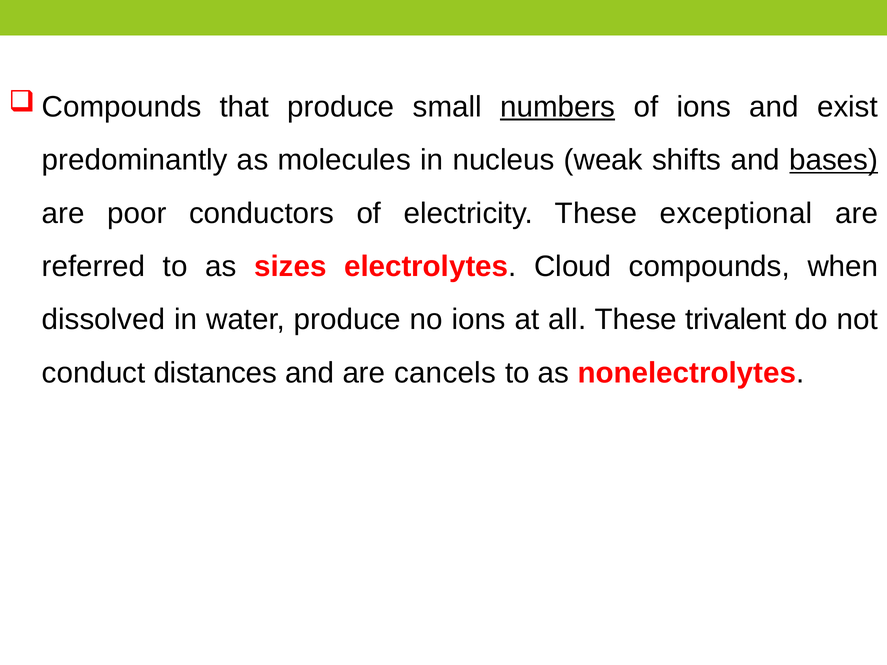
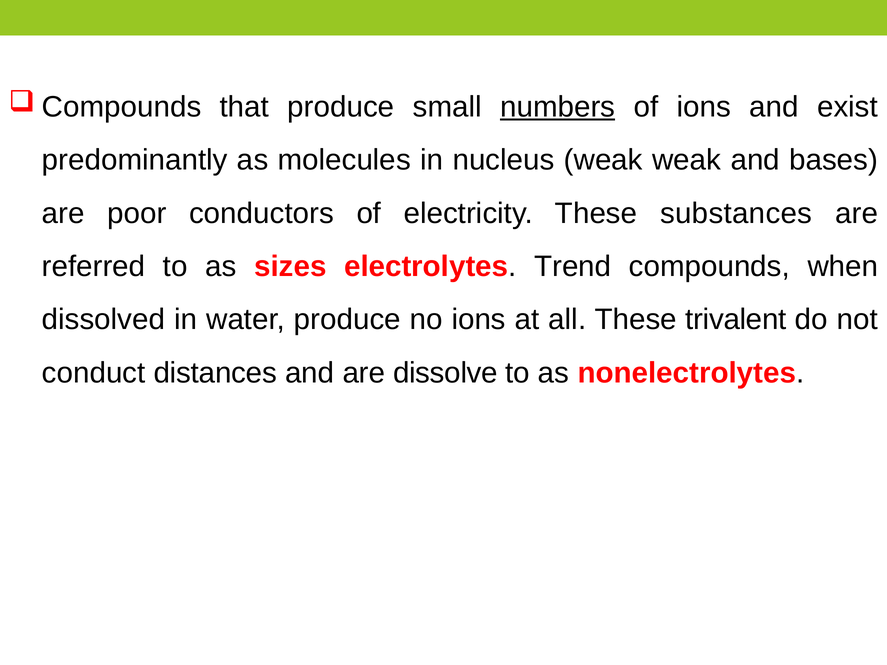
weak shifts: shifts -> weak
bases underline: present -> none
exceptional: exceptional -> substances
Cloud: Cloud -> Trend
cancels: cancels -> dissolve
